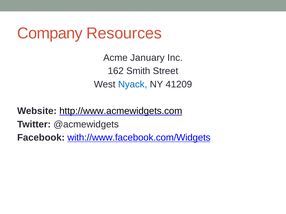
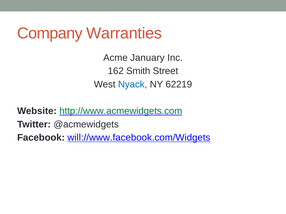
Resources: Resources -> Warranties
41209: 41209 -> 62219
http://www.acmewidgets.com colour: black -> green
with://www.facebook.com/Widgets: with://www.facebook.com/Widgets -> will://www.facebook.com/Widgets
